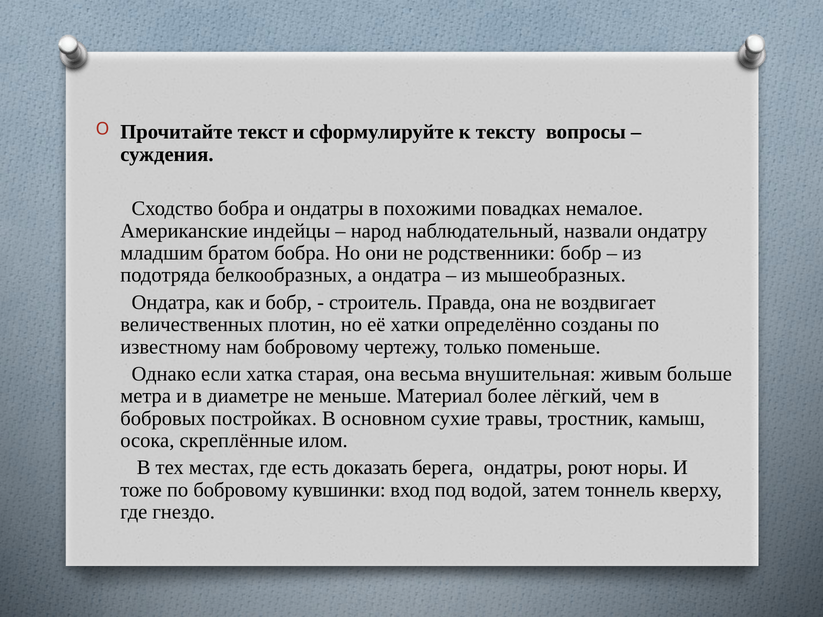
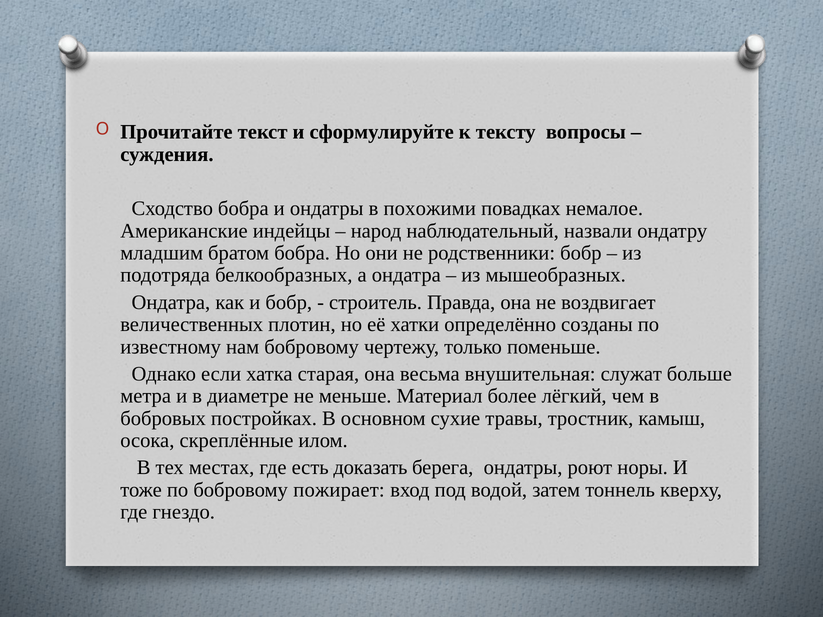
живым: живым -> служат
кувшинки: кувшинки -> пожирает
